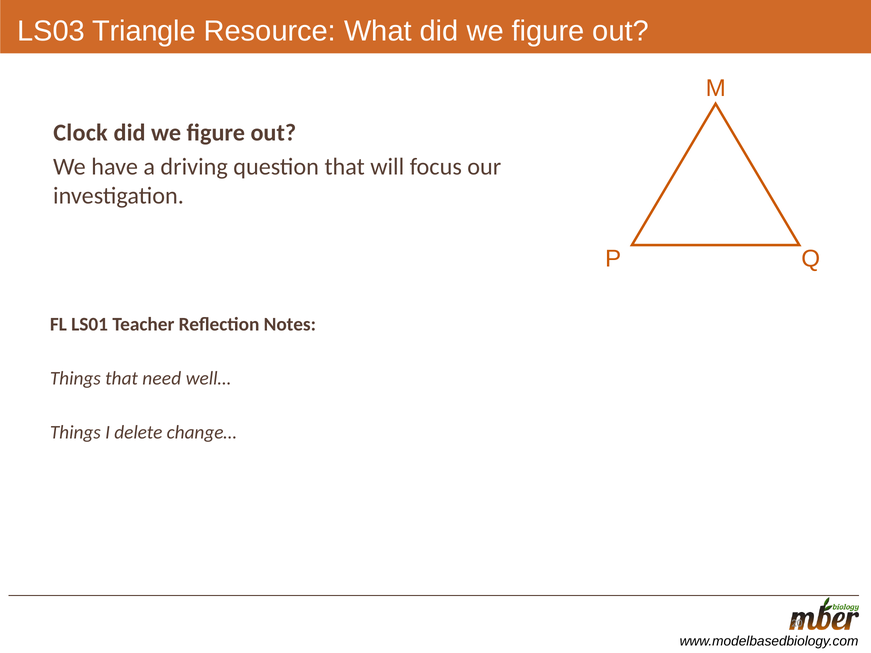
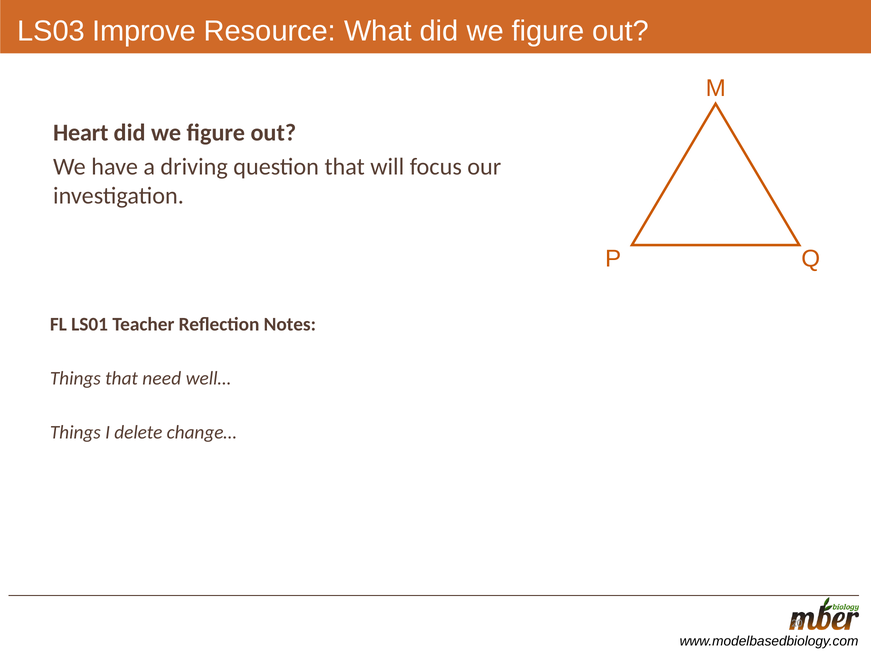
Triangle: Triangle -> Improve
Clock: Clock -> Heart
